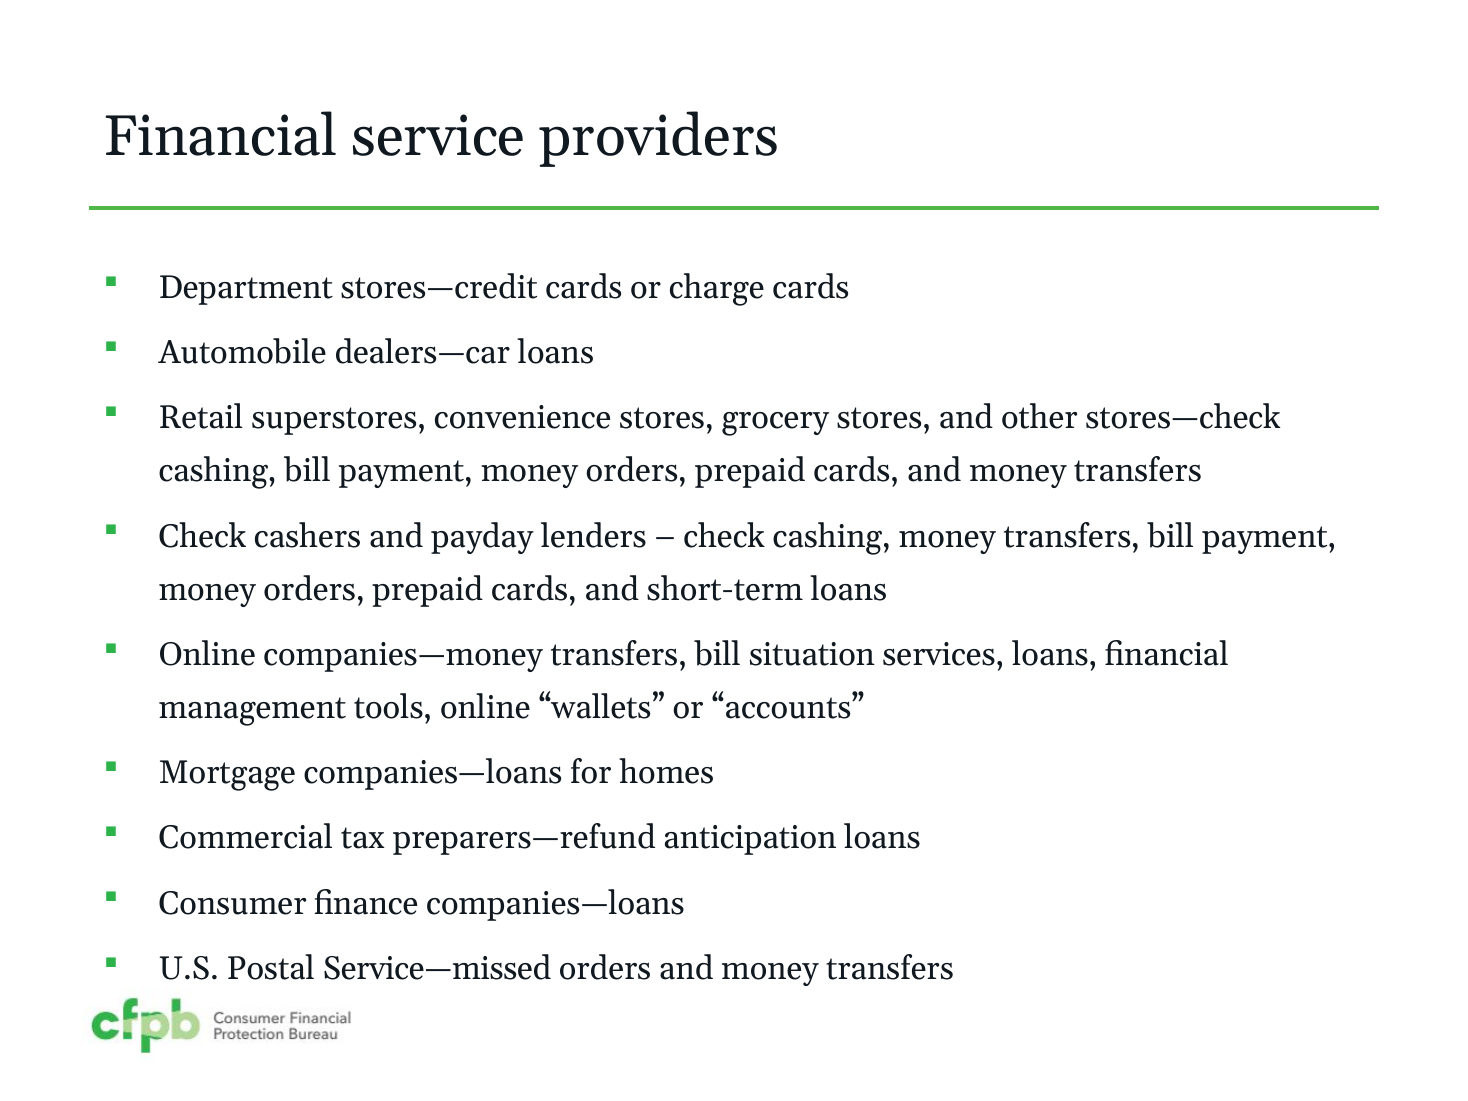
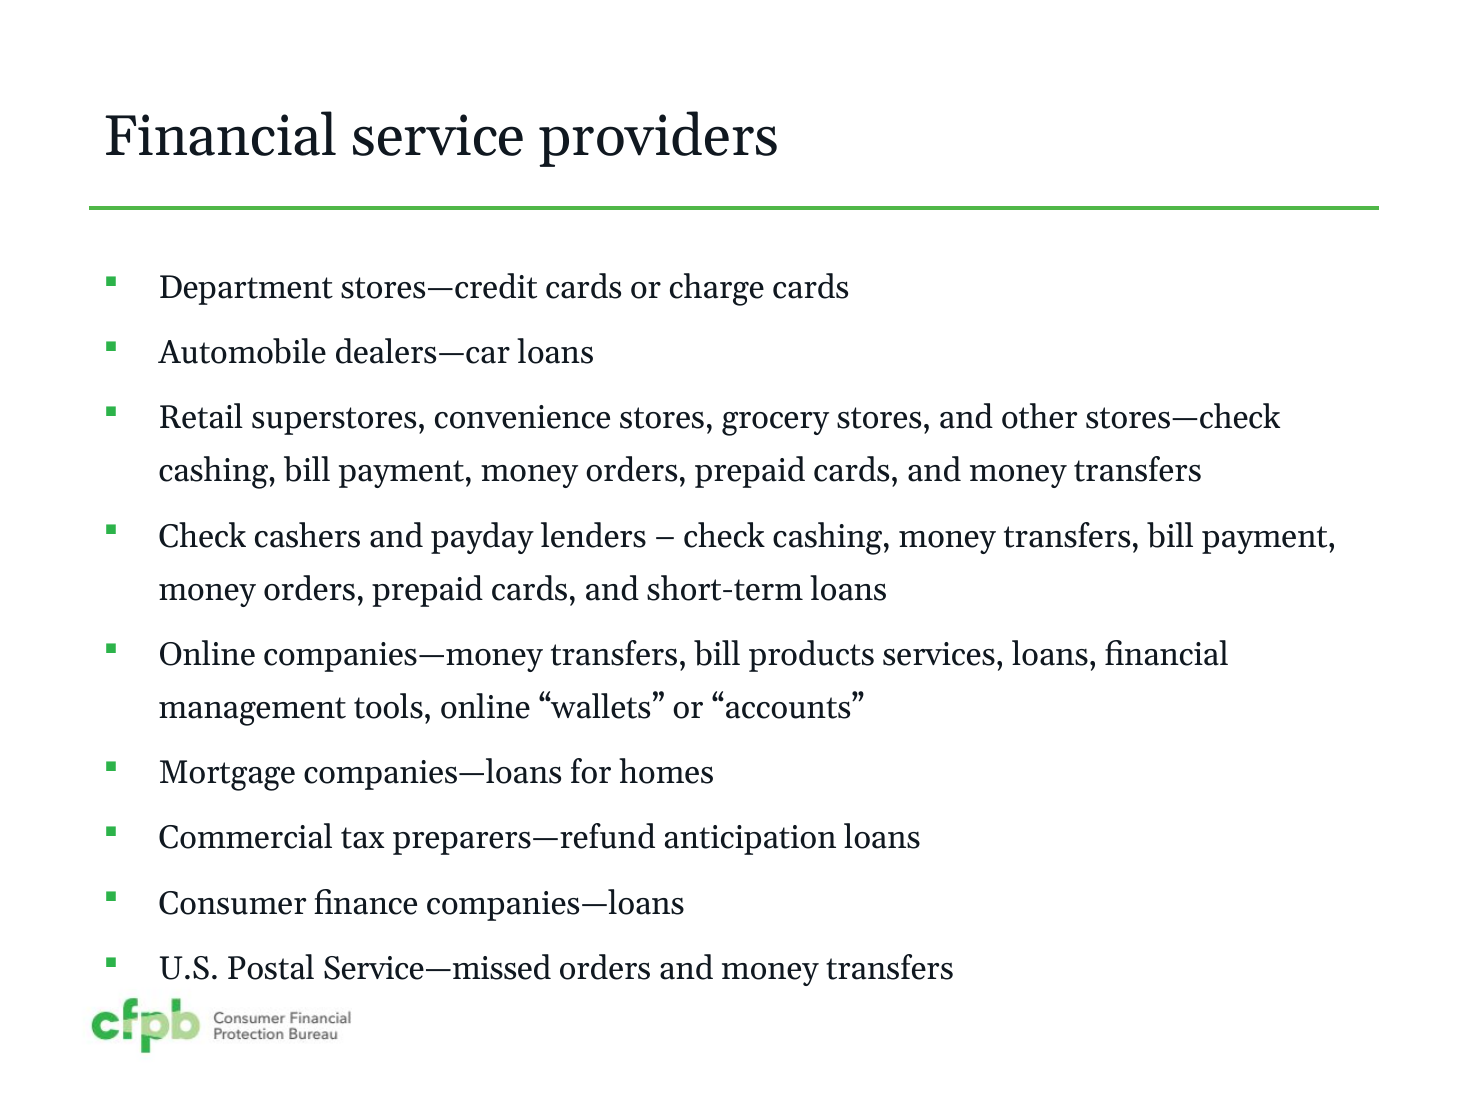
situation: situation -> products
